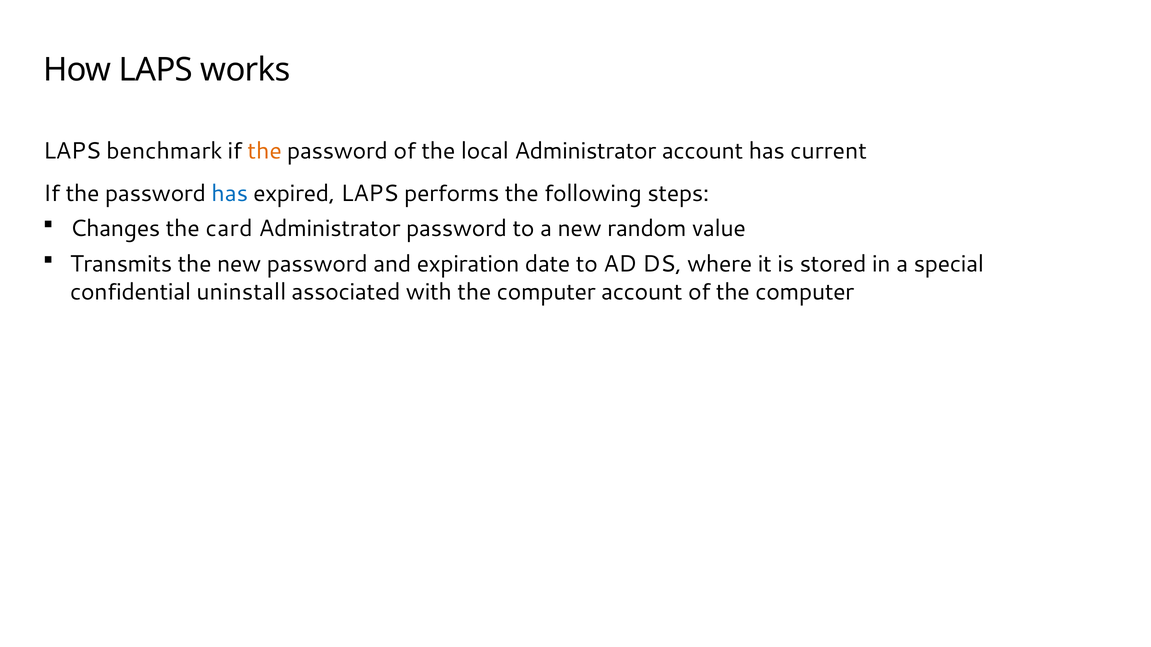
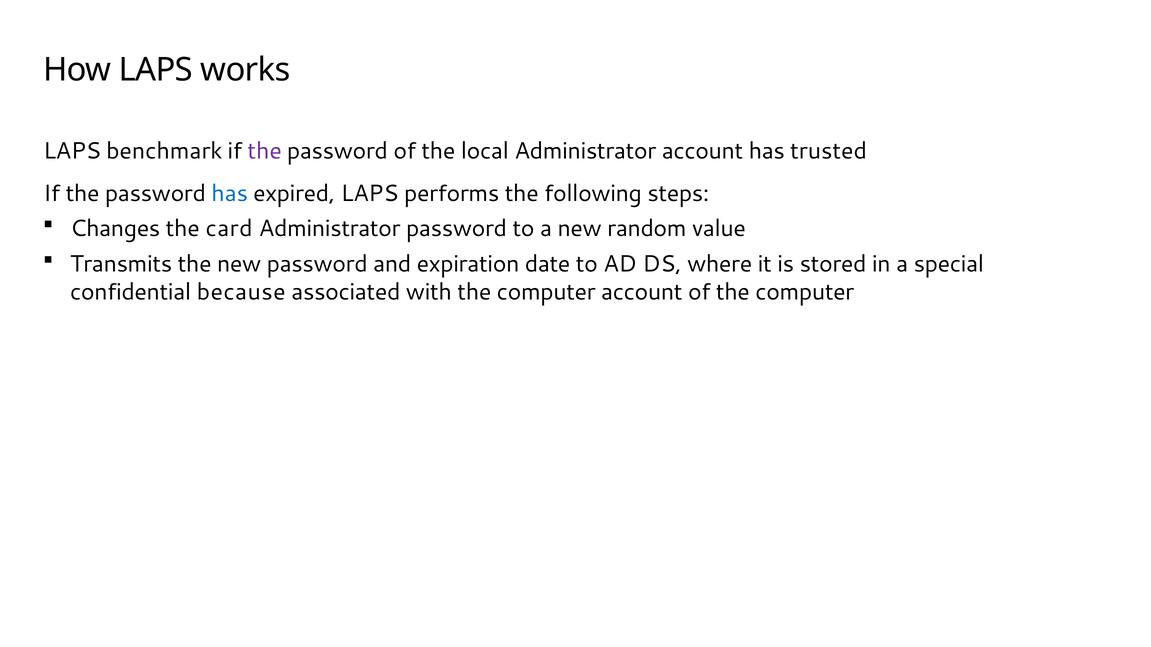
the at (265, 151) colour: orange -> purple
current: current -> trusted
uninstall: uninstall -> because
